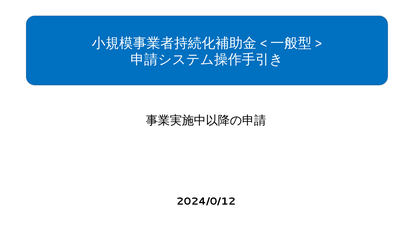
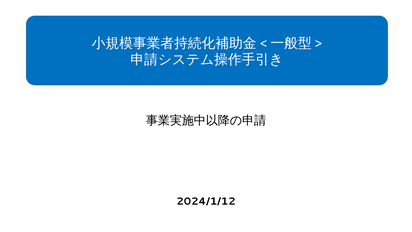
2024/0/12: 2024/0/12 -> 2024/1/12
